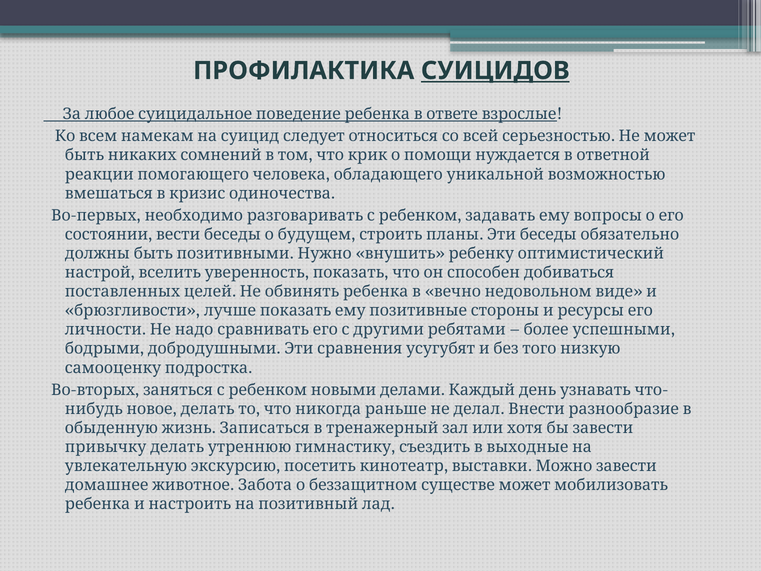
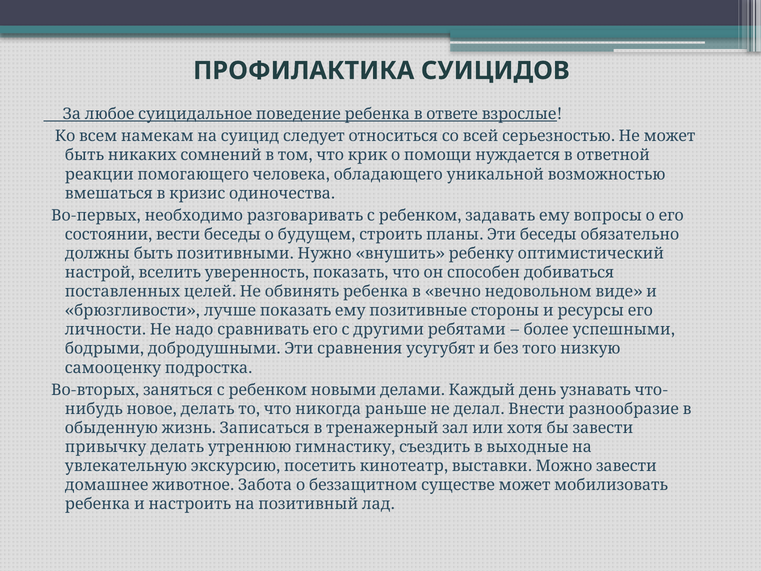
СУИЦИДОВ underline: present -> none
